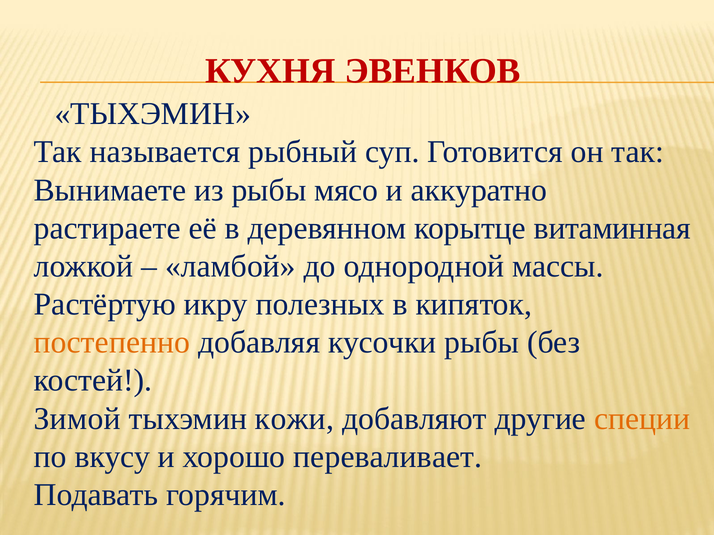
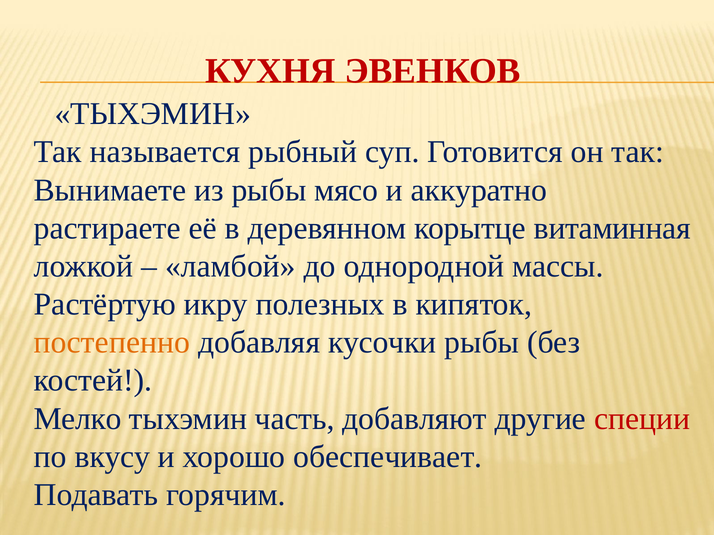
Зимой: Зимой -> Мелко
кожи: кожи -> часть
специи colour: orange -> red
переваливает: переваливает -> обеспечивает
